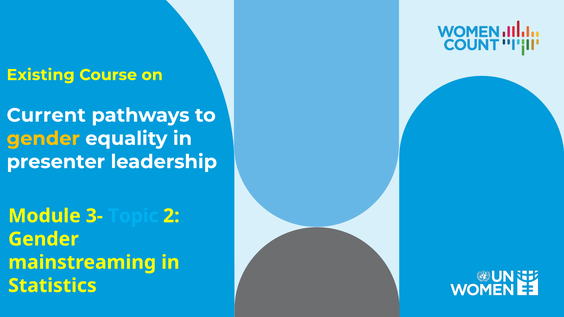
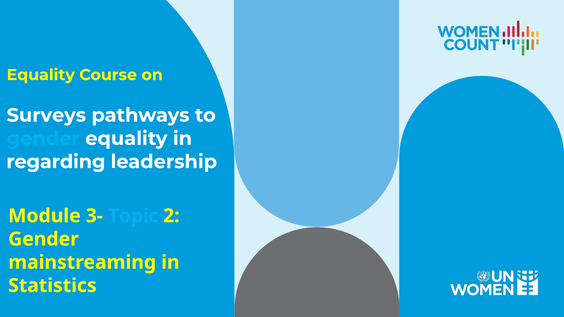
Existing at (41, 75): Existing -> Equality
Current: Current -> Surveys
gender at (43, 139) colour: yellow -> light blue
presenter: presenter -> regarding
